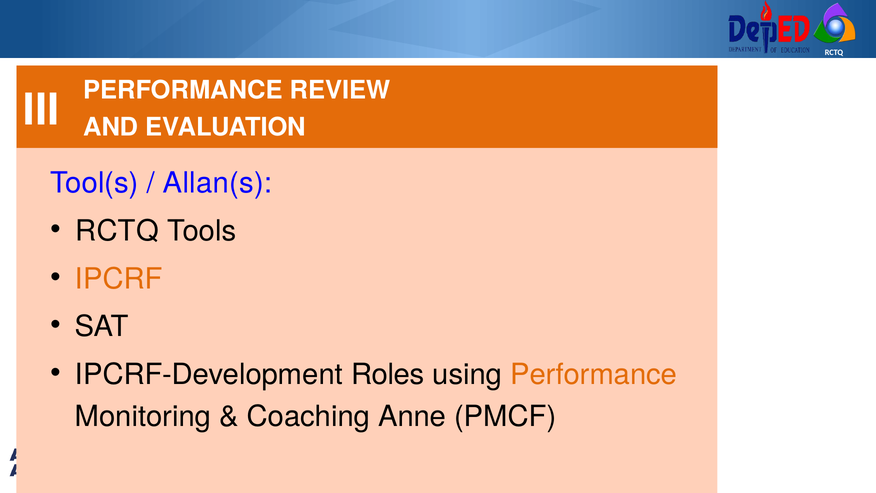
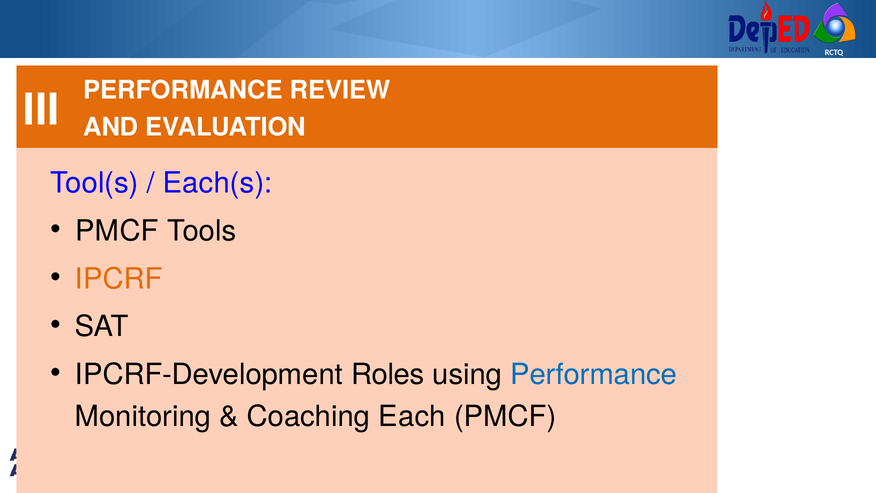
Allan(s: Allan(s -> Each(s
RCTQ at (117, 231): RCTQ -> PMCF
Performance at (594, 374) colour: orange -> blue
Anne: Anne -> Each
